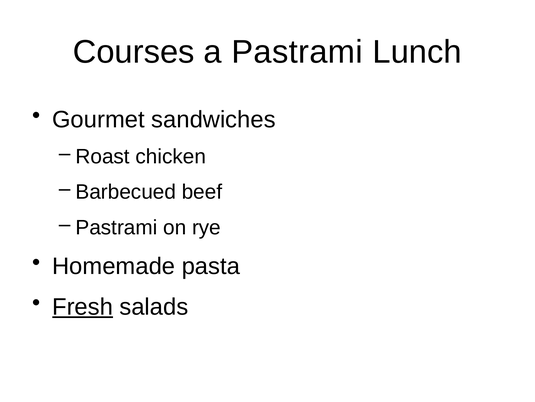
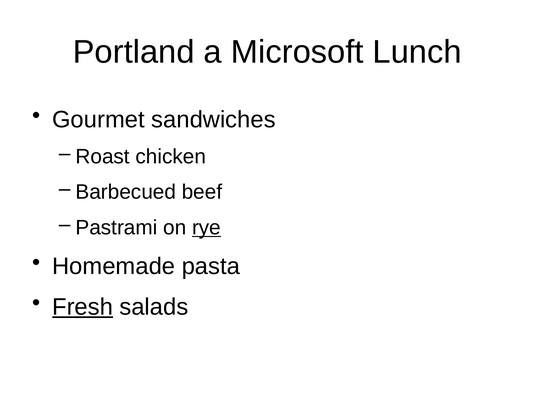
Courses: Courses -> Portland
a Pastrami: Pastrami -> Microsoft
rye underline: none -> present
